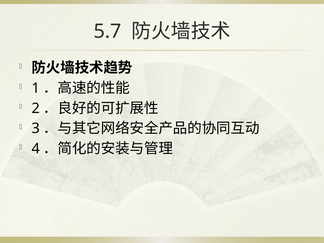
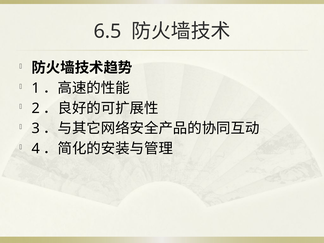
5.7: 5.7 -> 6.5
